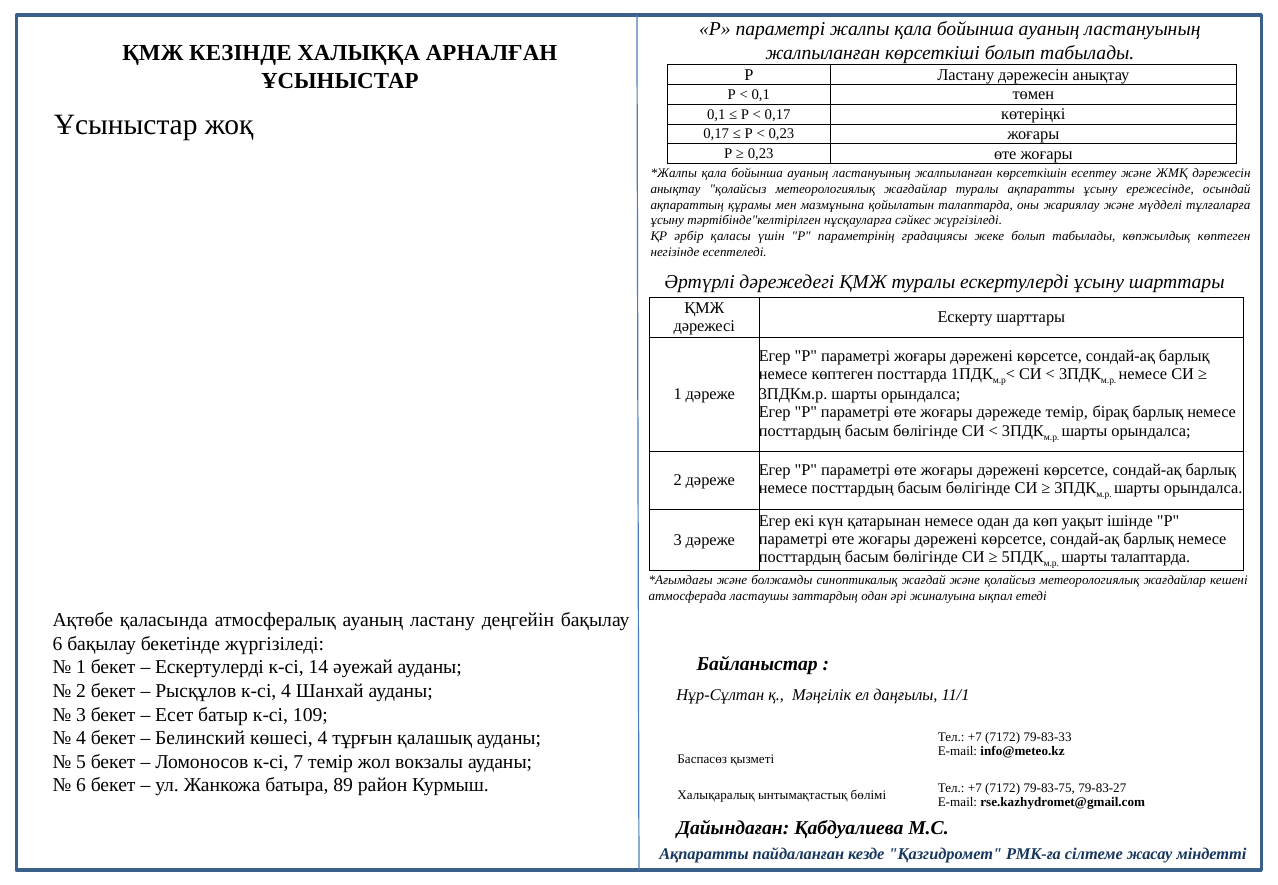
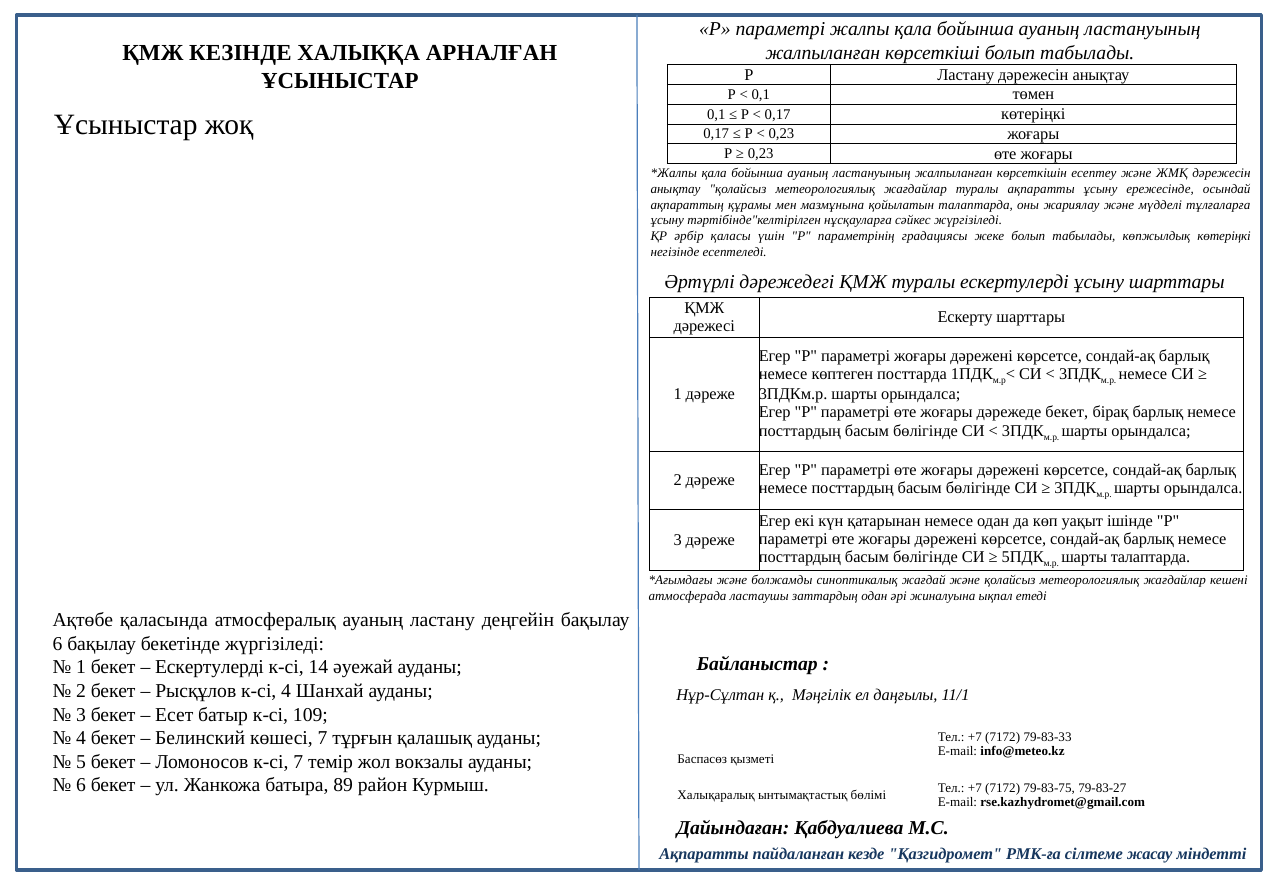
көпжылдық көптеген: көптеген -> көтеріңкі
дәрежеде темір: темір -> бекет
көшесі 4: 4 -> 7
